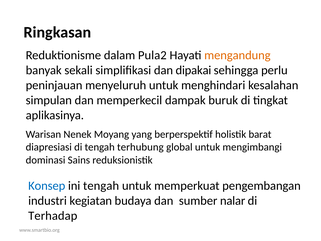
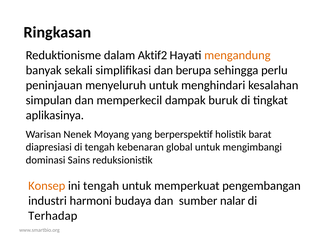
Pula2: Pula2 -> Aktif2
dipakai: dipakai -> berupa
terhubung: terhubung -> kebenaran
Konsep colour: blue -> orange
kegiatan: kegiatan -> harmoni
